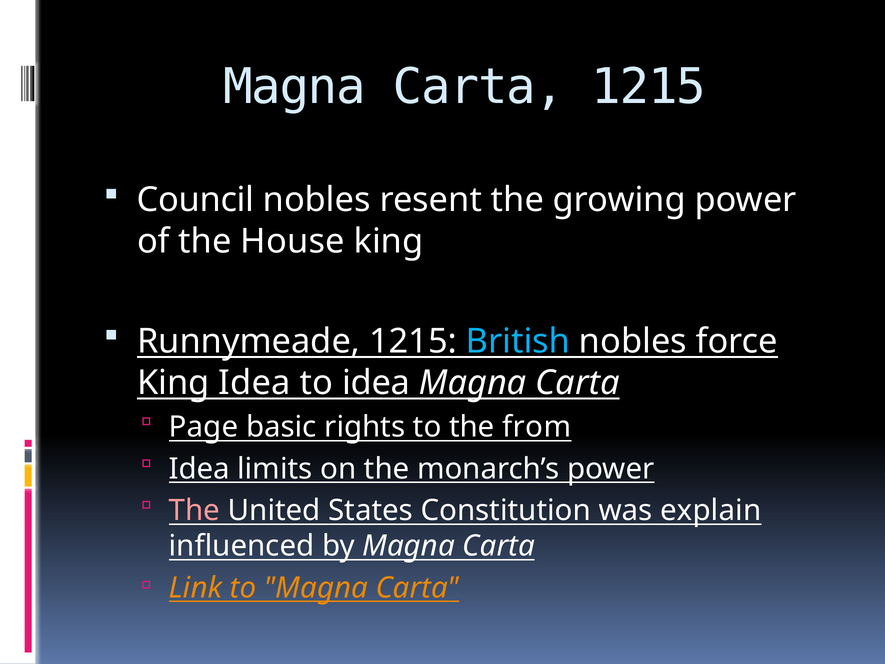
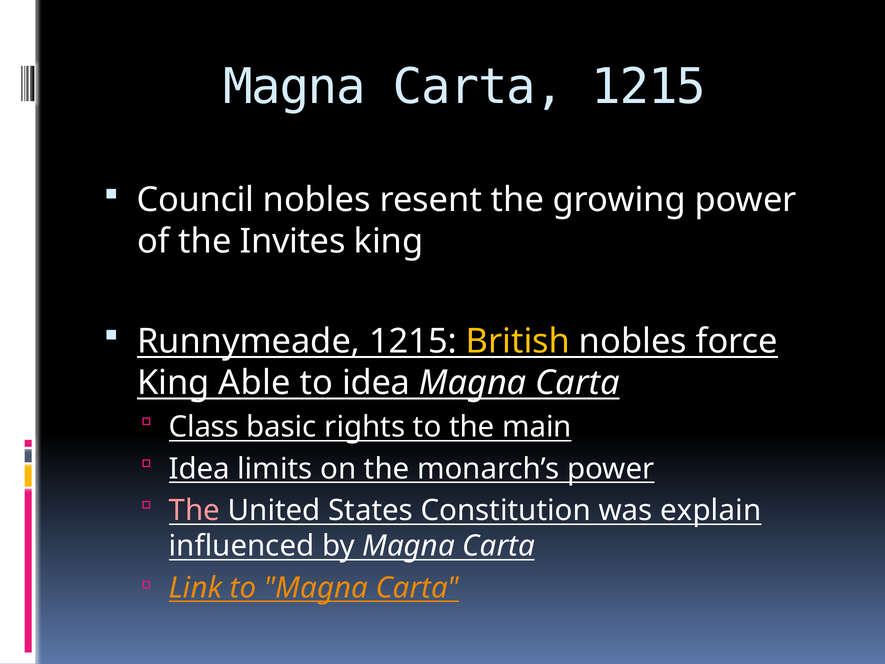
House: House -> Invites
British colour: light blue -> yellow
King Idea: Idea -> Able
Page: Page -> Class
from: from -> main
